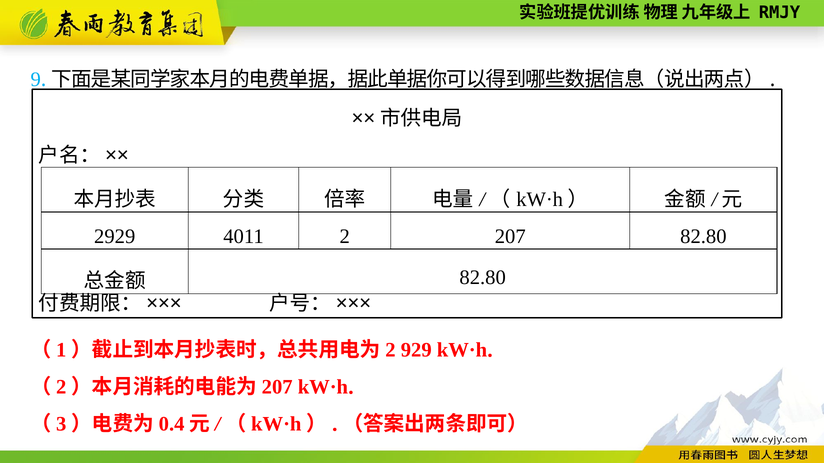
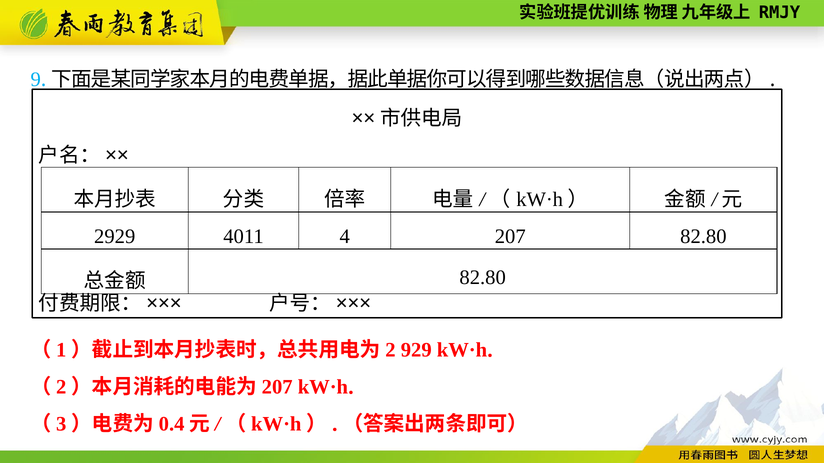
2: 2 -> 4
